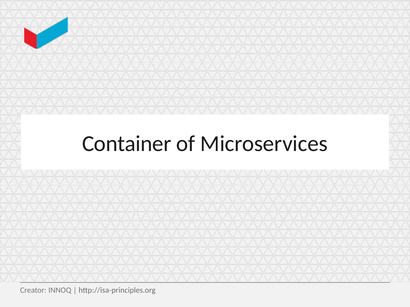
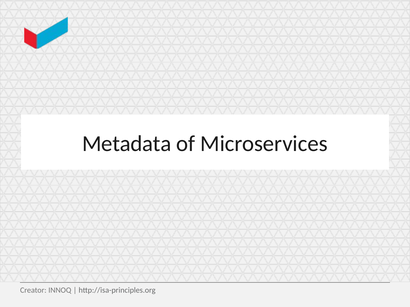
Container: Container -> Metadata
